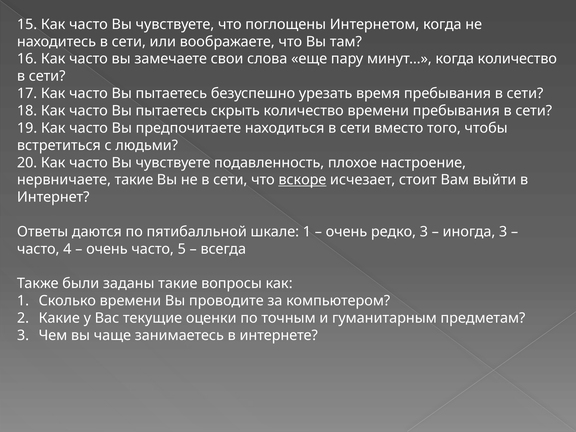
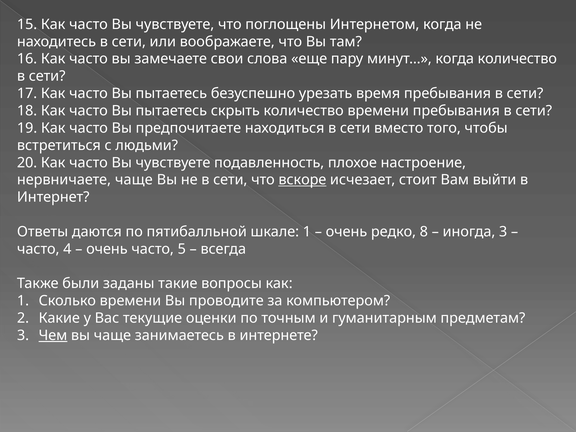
нервничаете такие: такие -> чаще
редко 3: 3 -> 8
Чем underline: none -> present
